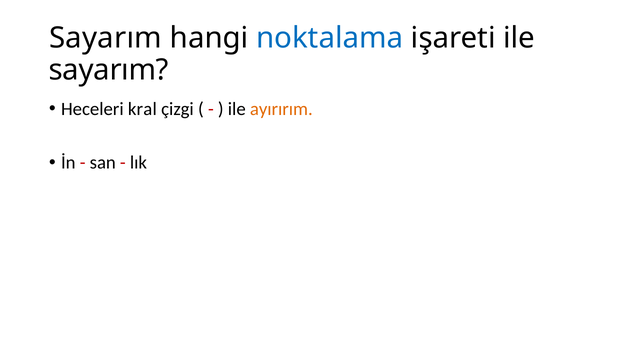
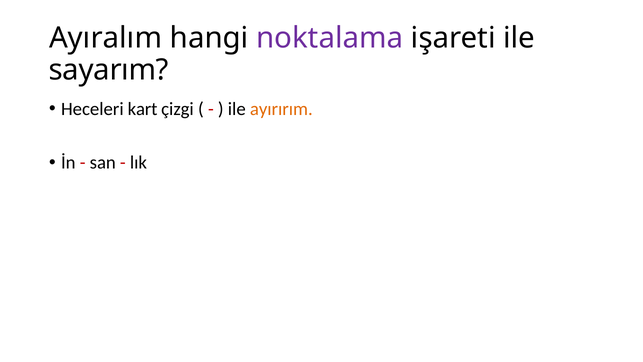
Sayarım at (105, 38): Sayarım -> Ayıralım
noktalama colour: blue -> purple
kral: kral -> kart
